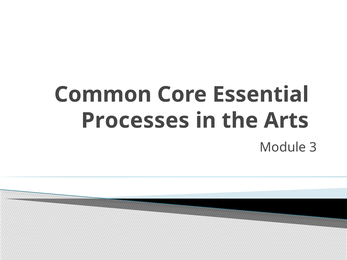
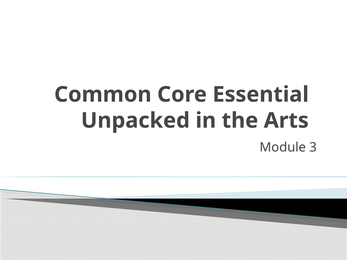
Processes: Processes -> Unpacked
